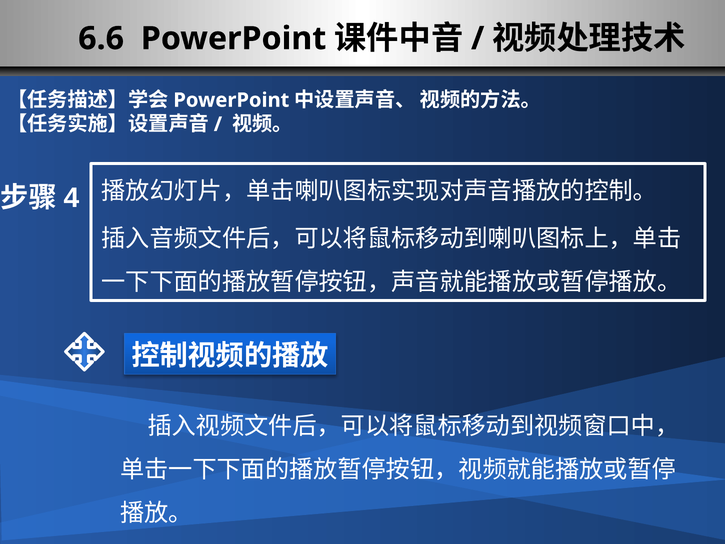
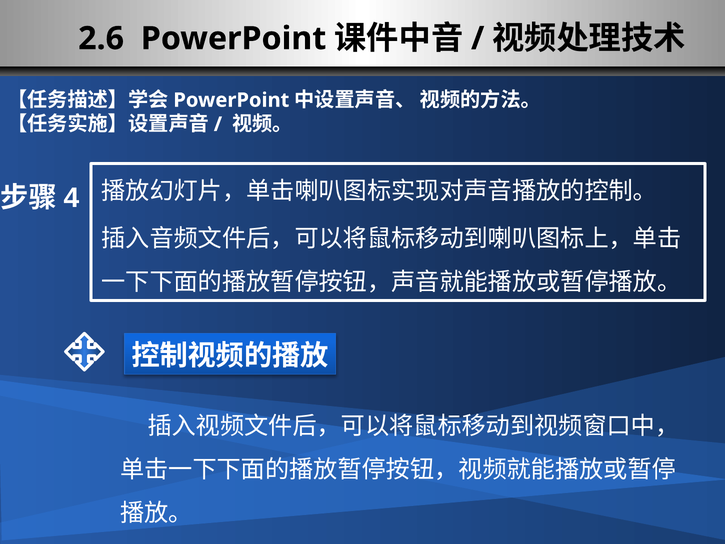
6.6: 6.6 -> 2.6
